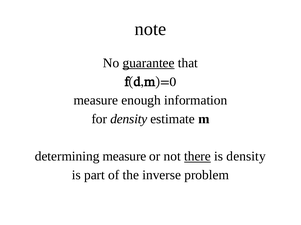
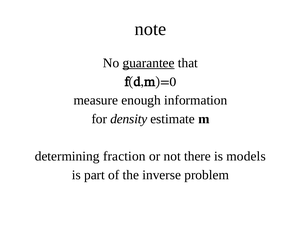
determining measure: measure -> fraction
there underline: present -> none
is density: density -> models
